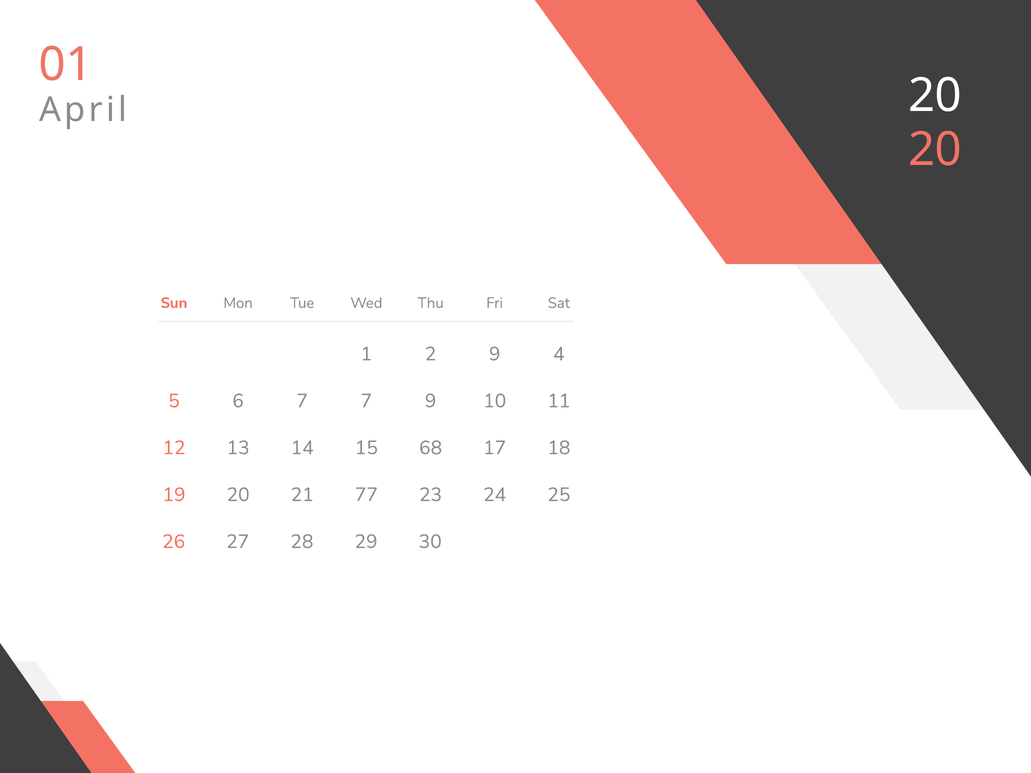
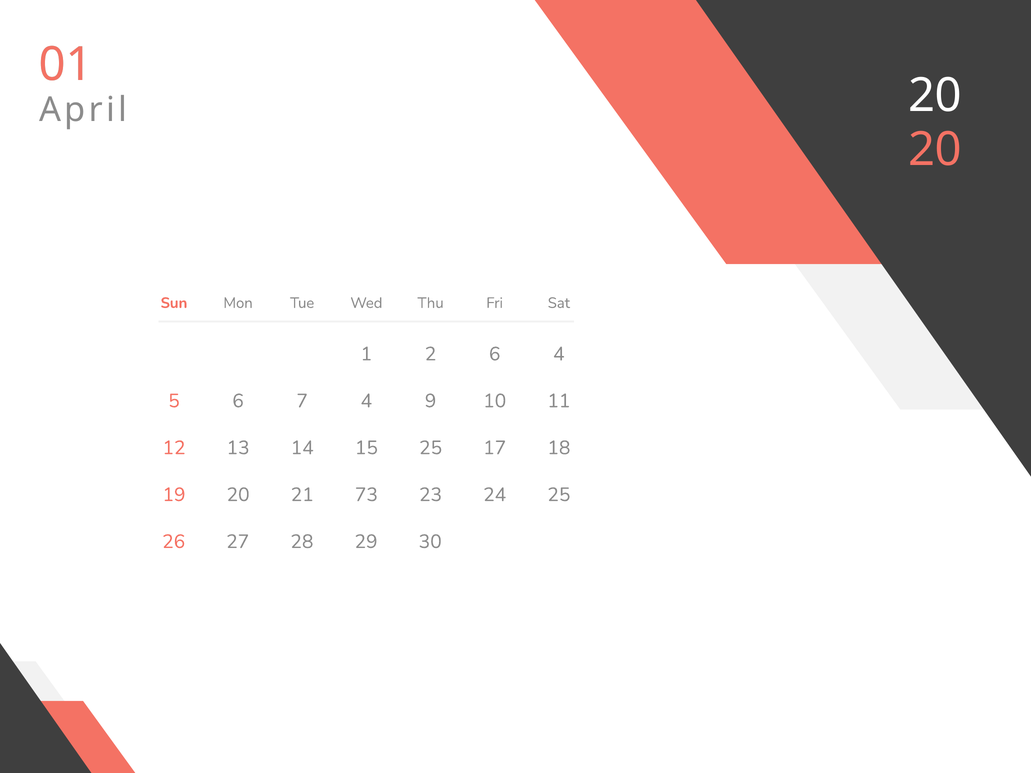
2 9: 9 -> 6
7 7: 7 -> 4
15 68: 68 -> 25
77: 77 -> 73
